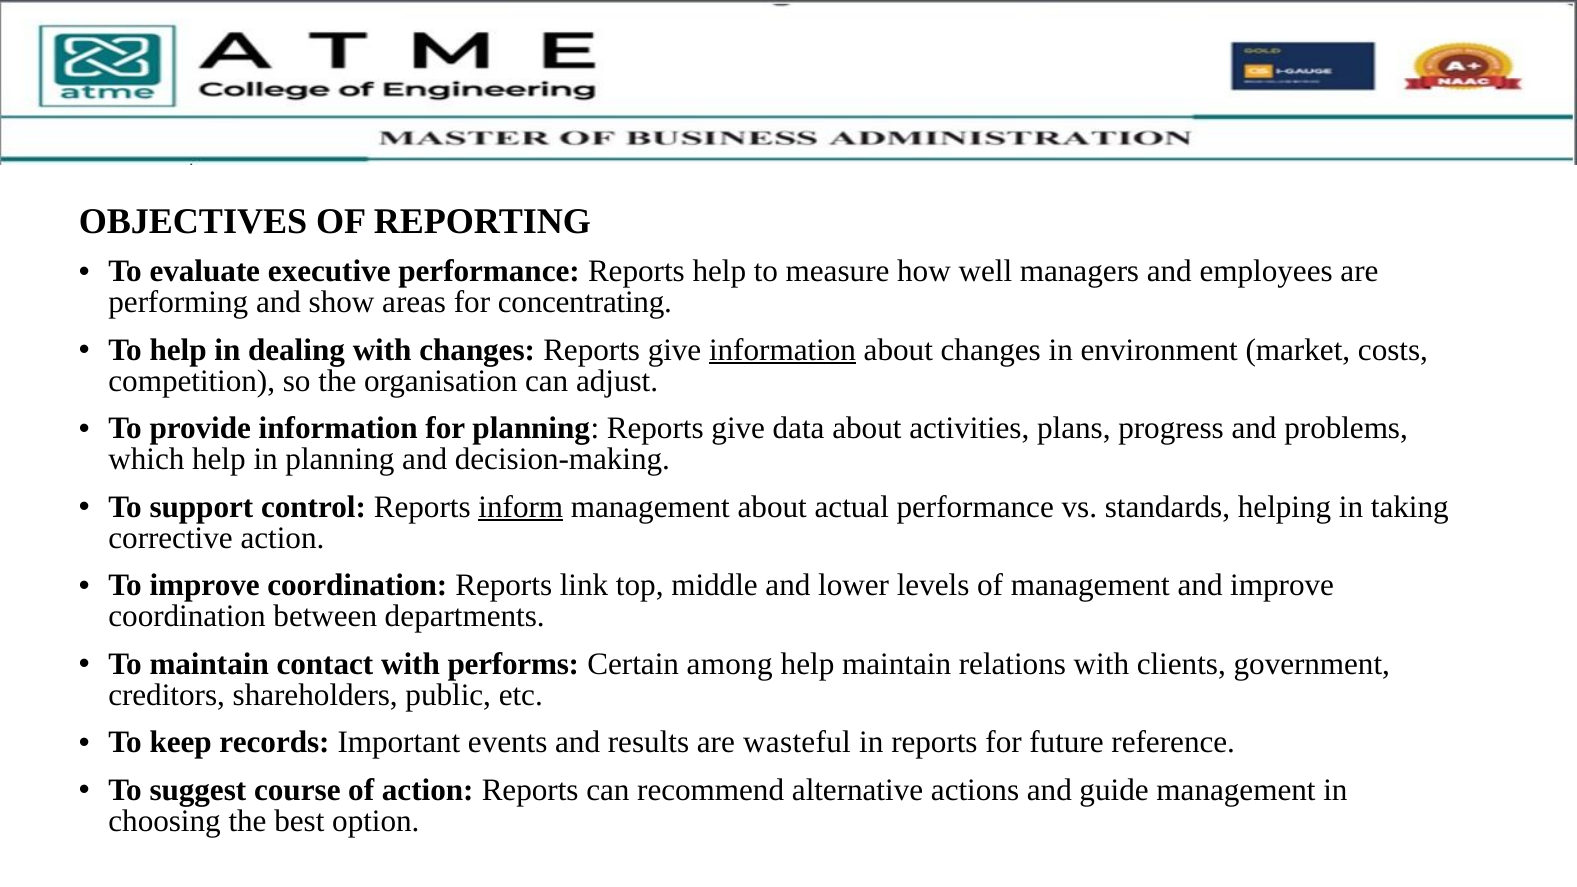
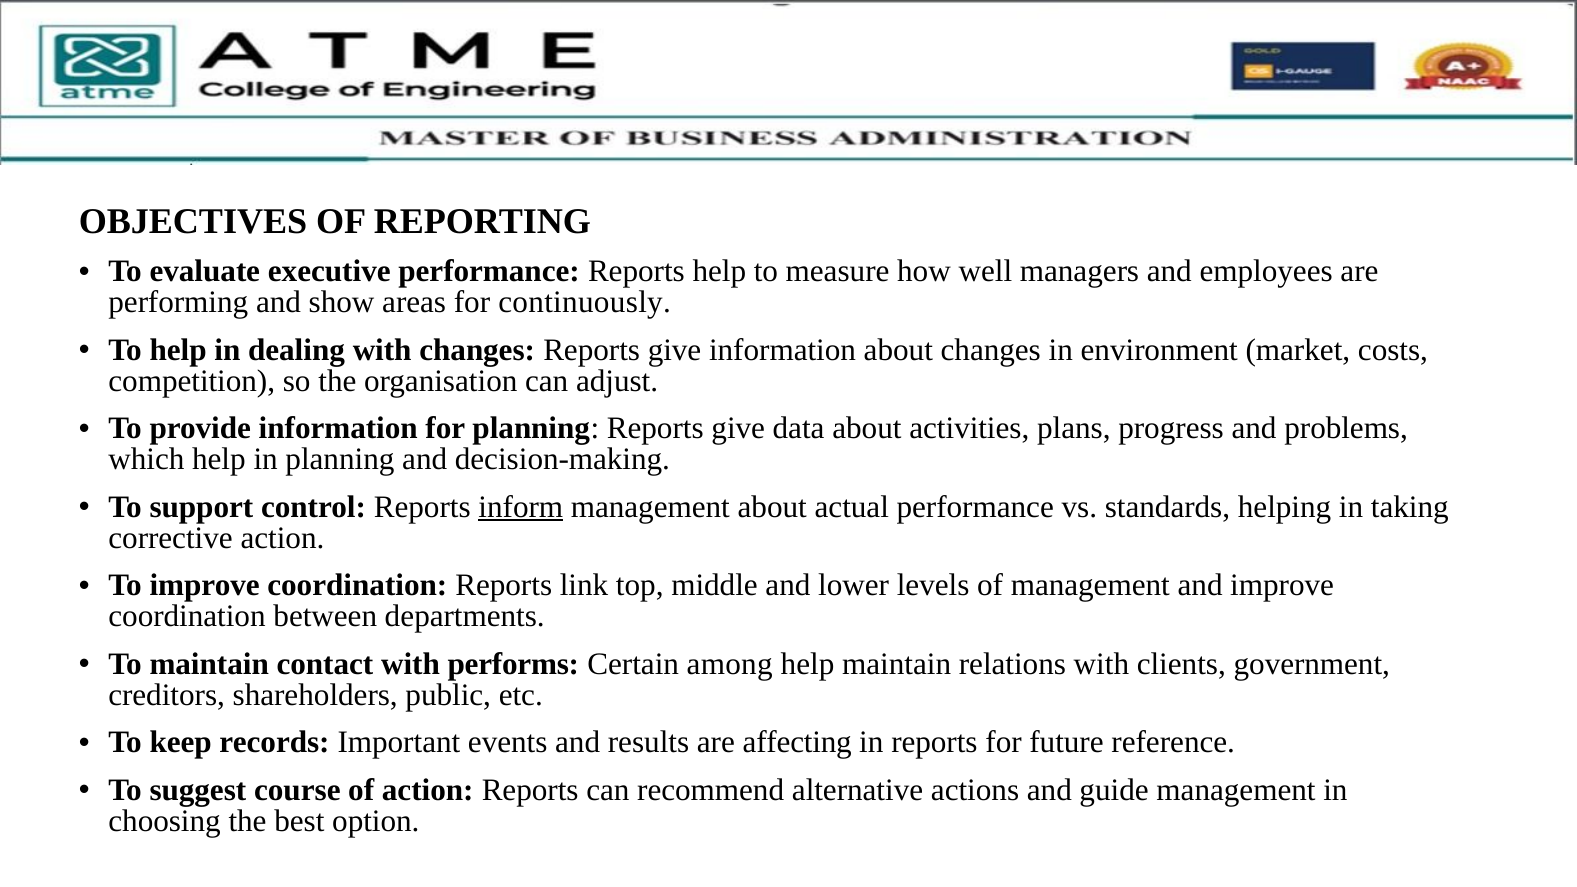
concentrating: concentrating -> continuously
information at (783, 350) underline: present -> none
wasteful: wasteful -> affecting
